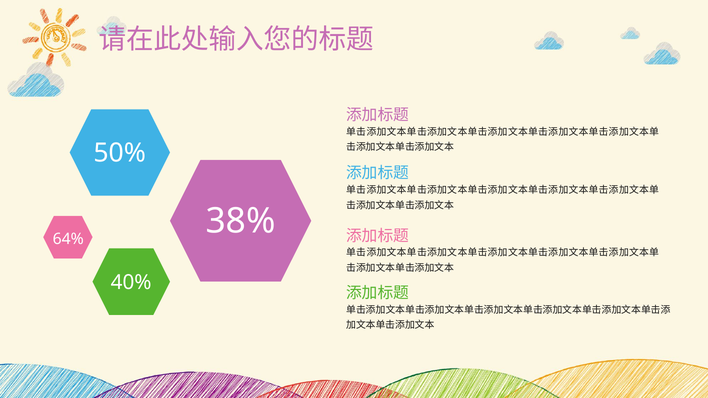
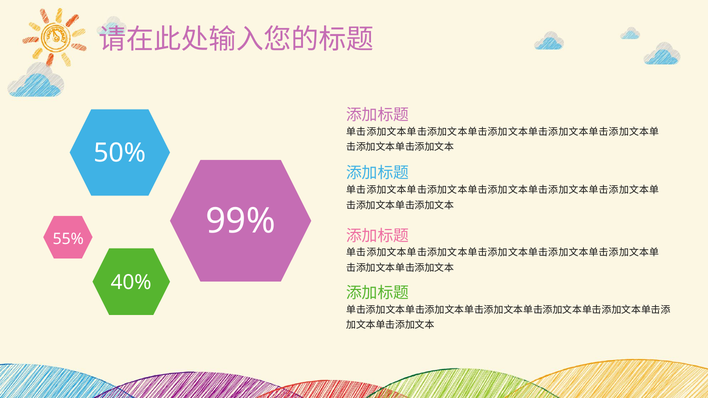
38%: 38% -> 99%
64%: 64% -> 55%
